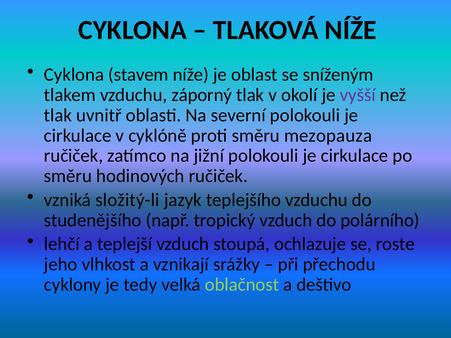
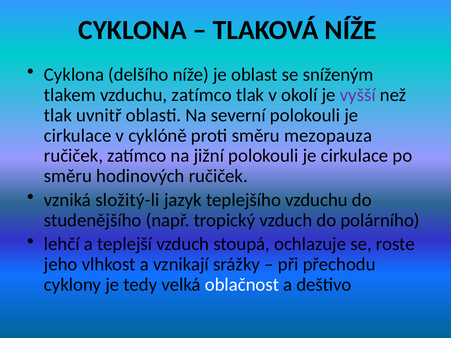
stavem: stavem -> delšího
vzduchu záporný: záporný -> zatímco
oblačnost colour: light green -> white
